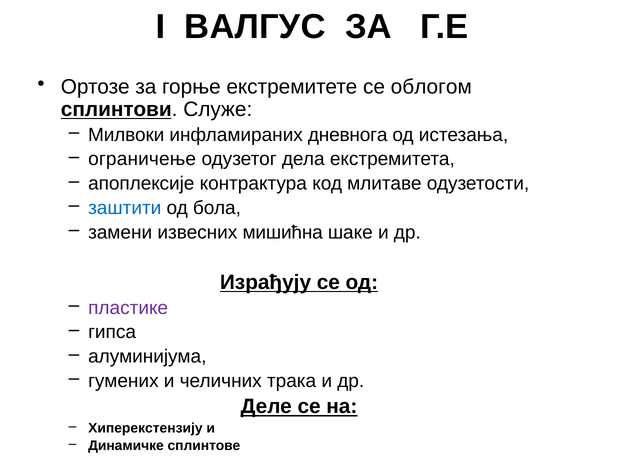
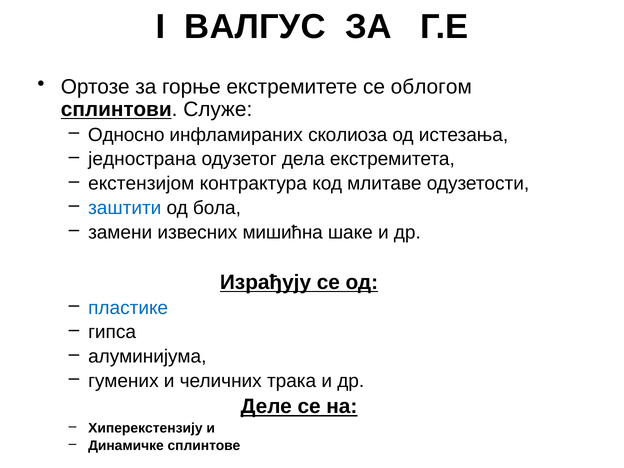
Милвоки: Милвоки -> Односно
дневнога: дневнога -> сколиоза
ограничење: ограничење -> једнострана
апоплексије: апоплексије -> екстензијом
пластике colour: purple -> blue
